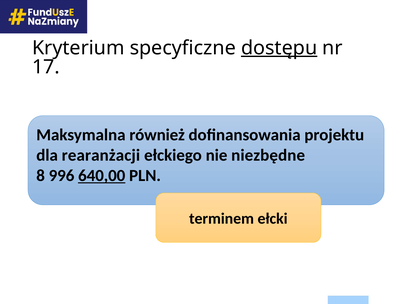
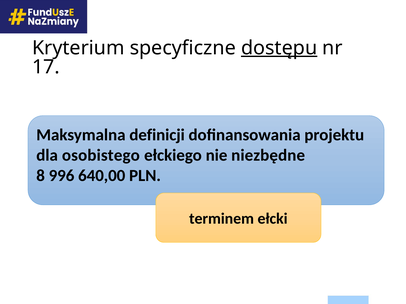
również: również -> definicji
rearanżacji: rearanżacji -> osobistego
640,00 underline: present -> none
